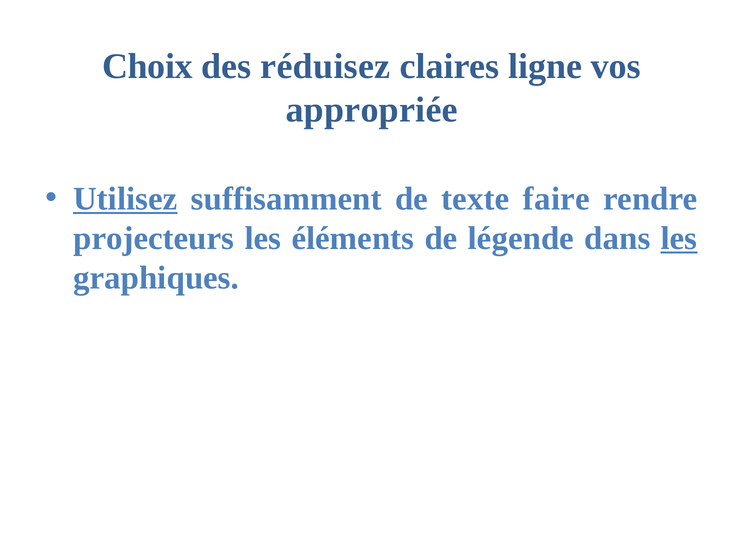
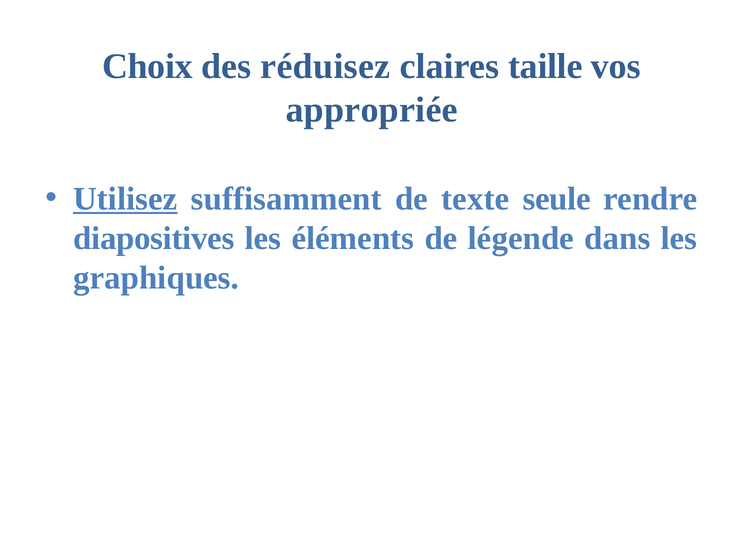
ligne: ligne -> taille
faire: faire -> seule
projecteurs: projecteurs -> diapositives
les at (679, 238) underline: present -> none
